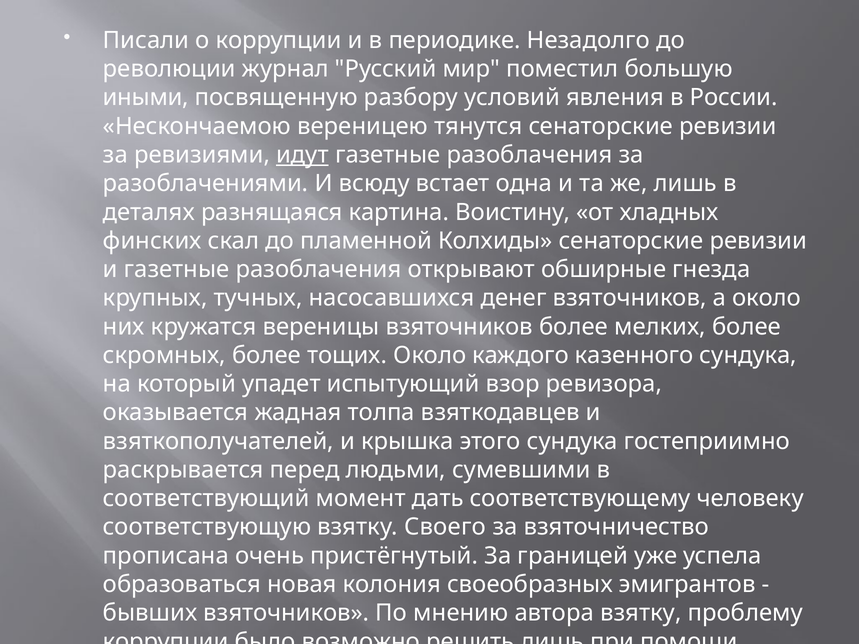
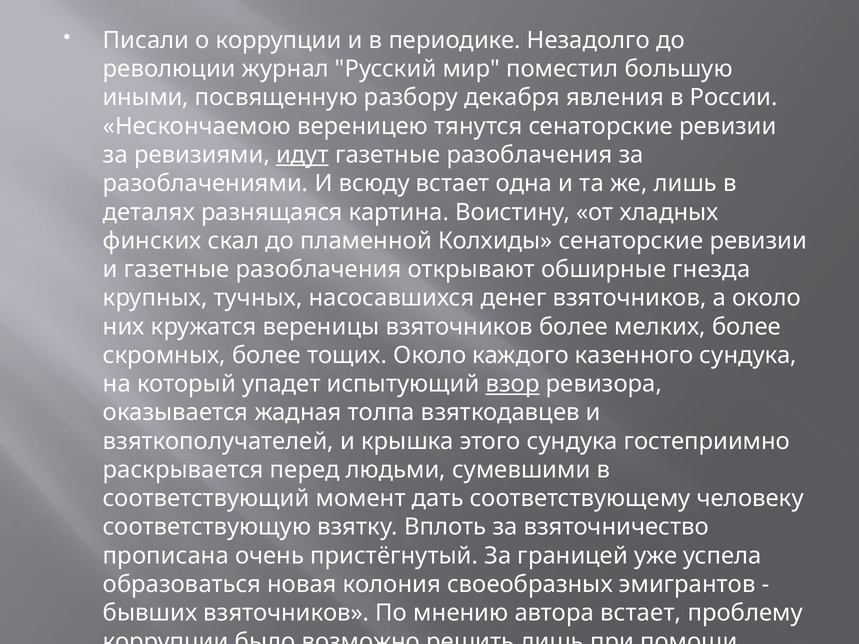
условий: условий -> декабря
взор underline: none -> present
Своего: Своего -> Вплоть
автора взятку: взятку -> встает
